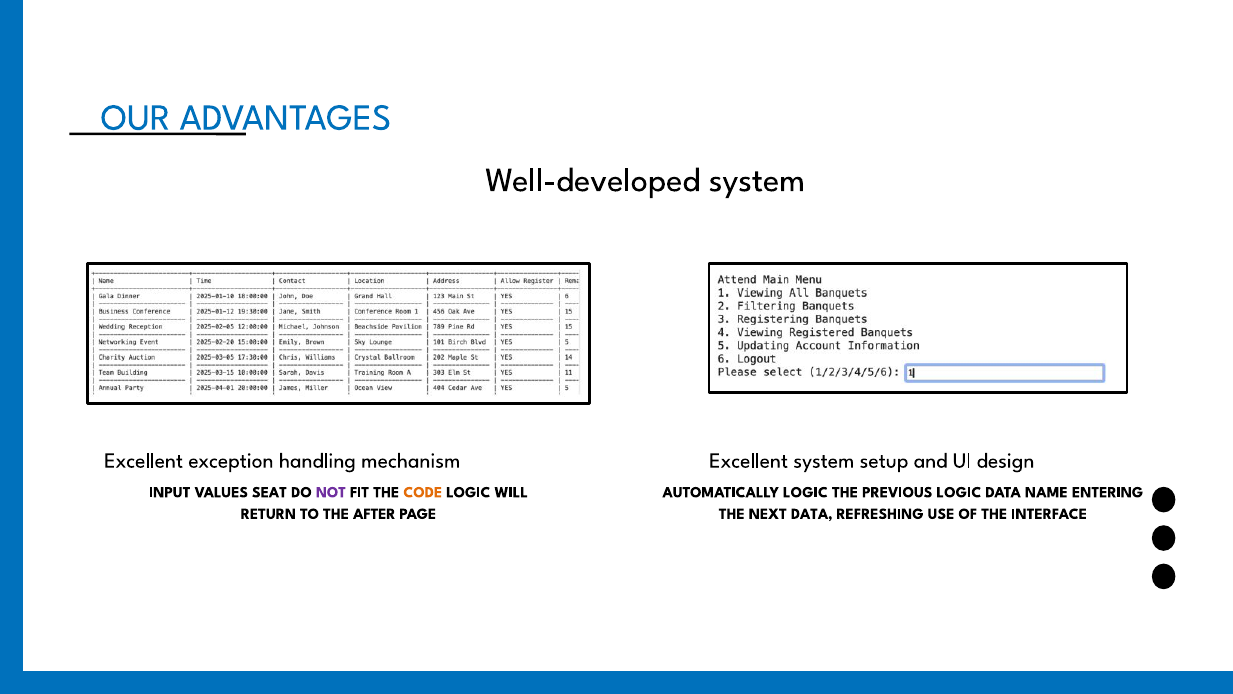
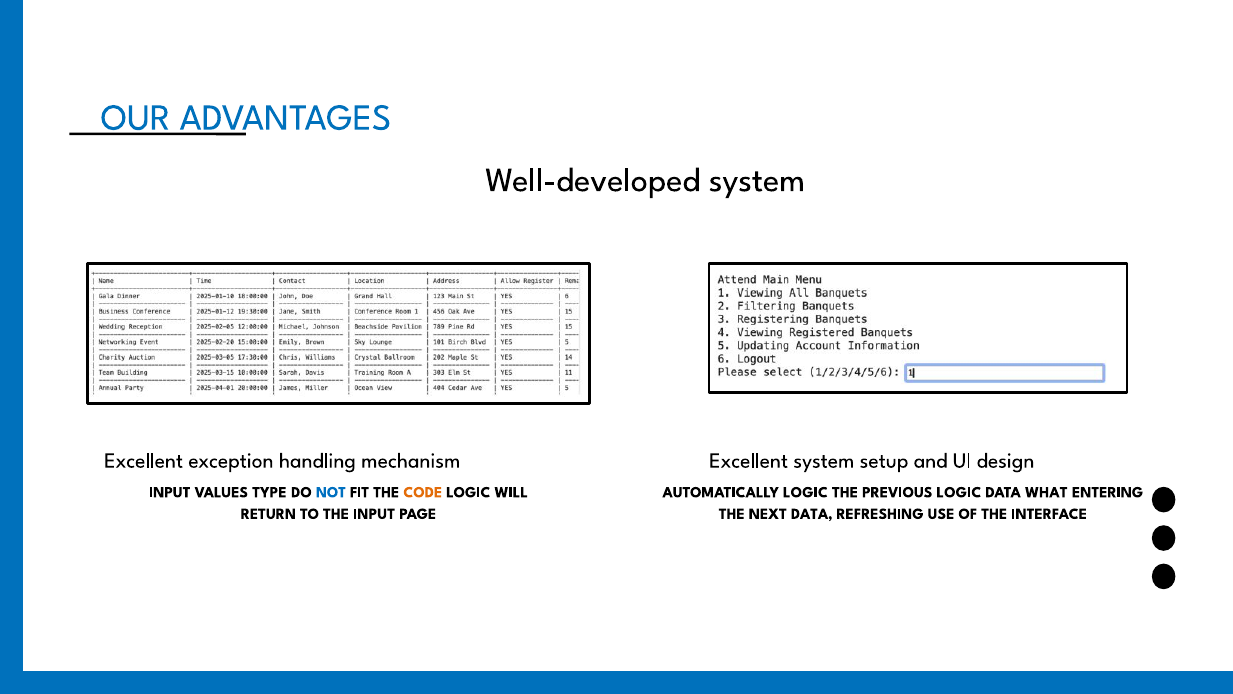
SEAT: SEAT -> TYPE
NOT colour: purple -> blue
NAME: NAME -> WHAT
THE AFTER: AFTER -> INPUT
